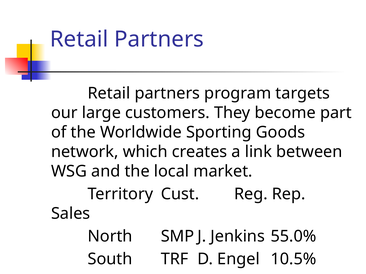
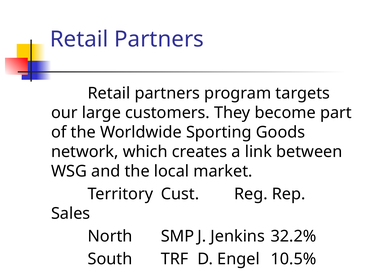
55.0%: 55.0% -> 32.2%
